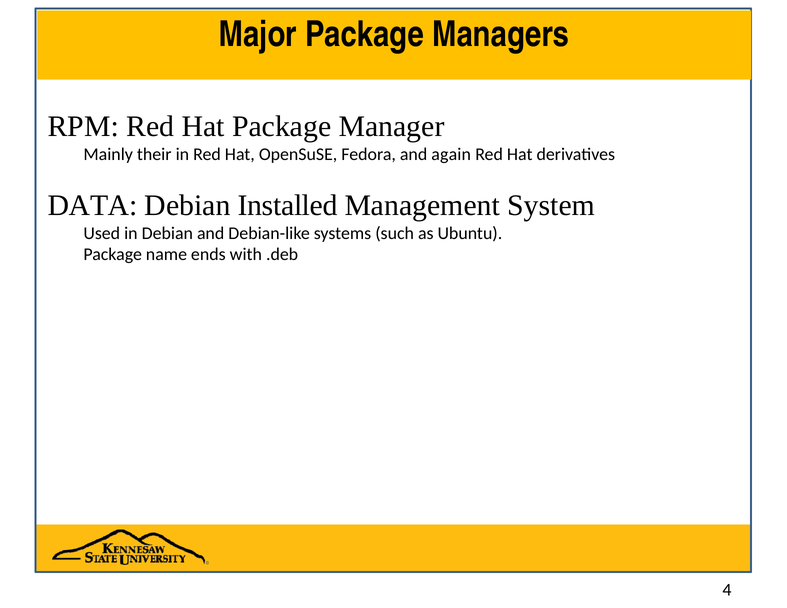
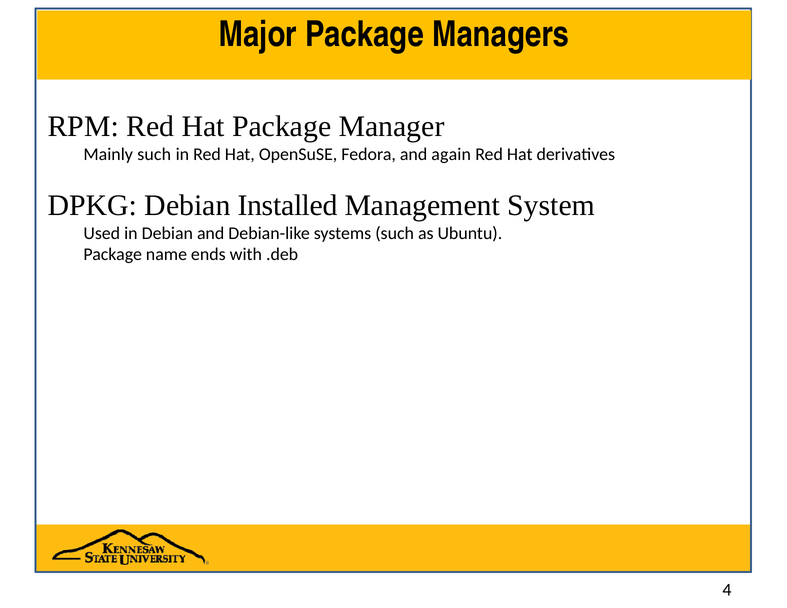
Mainly their: their -> such
DATA: DATA -> DPKG
